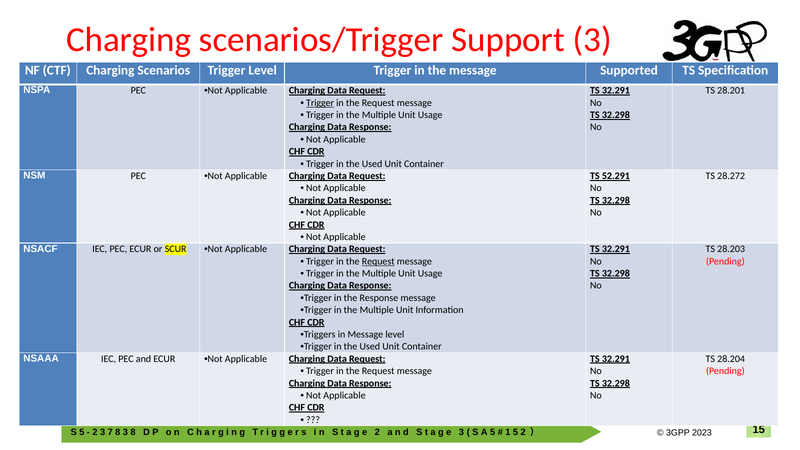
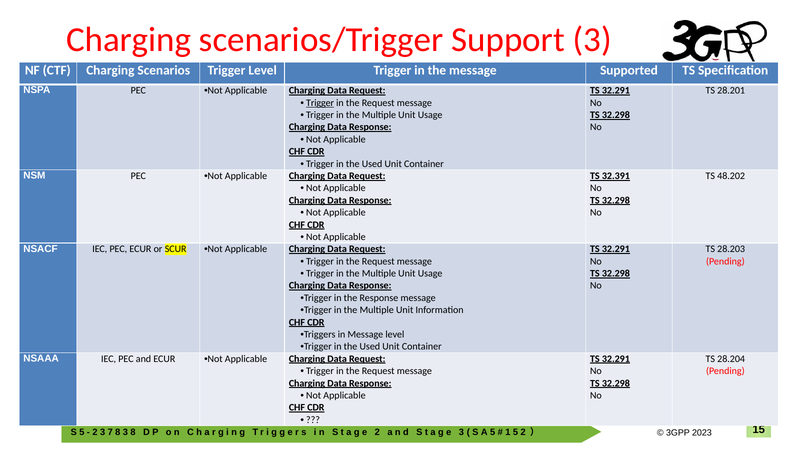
52.291: 52.291 -> 32.391
28.272: 28.272 -> 48.202
Request at (378, 261) underline: present -> none
